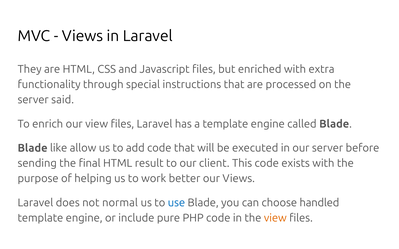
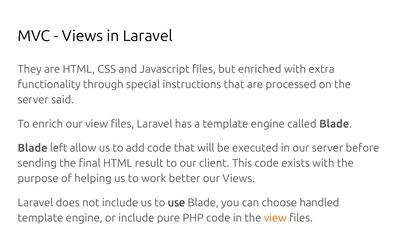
like: like -> left
not normal: normal -> include
use colour: blue -> black
